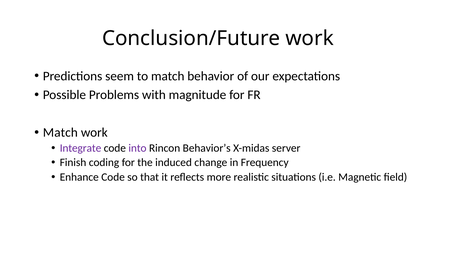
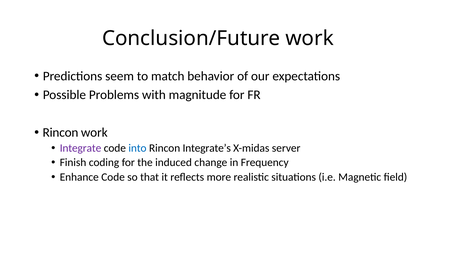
Match at (60, 133): Match -> Rincon
into colour: purple -> blue
Behavior’s: Behavior’s -> Integrate’s
